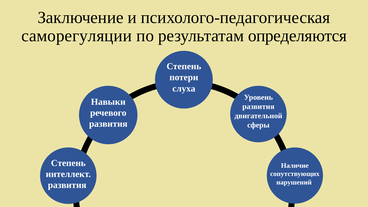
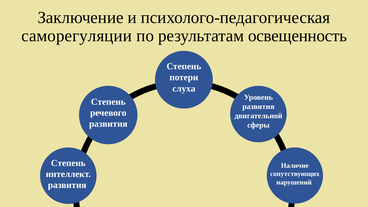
определяются: определяются -> освещенность
Навыки at (108, 102): Навыки -> Степень
